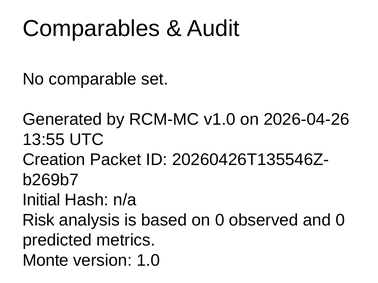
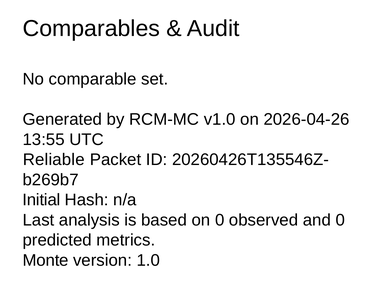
Creation: Creation -> Reliable
Risk: Risk -> Last
